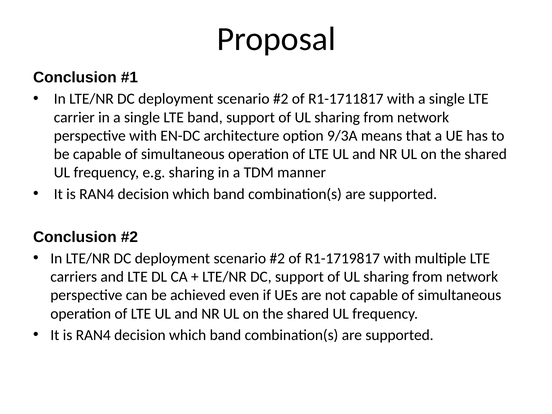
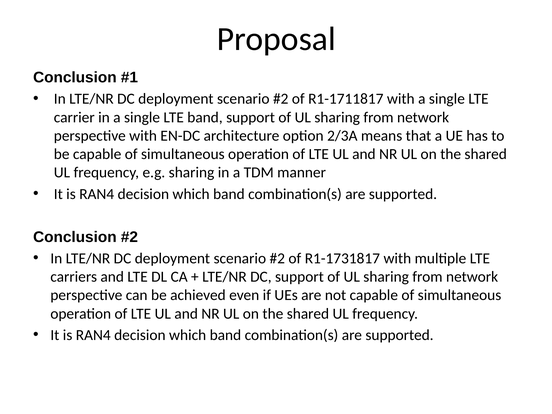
9/3A: 9/3A -> 2/3A
R1-1719817: R1-1719817 -> R1-1731817
